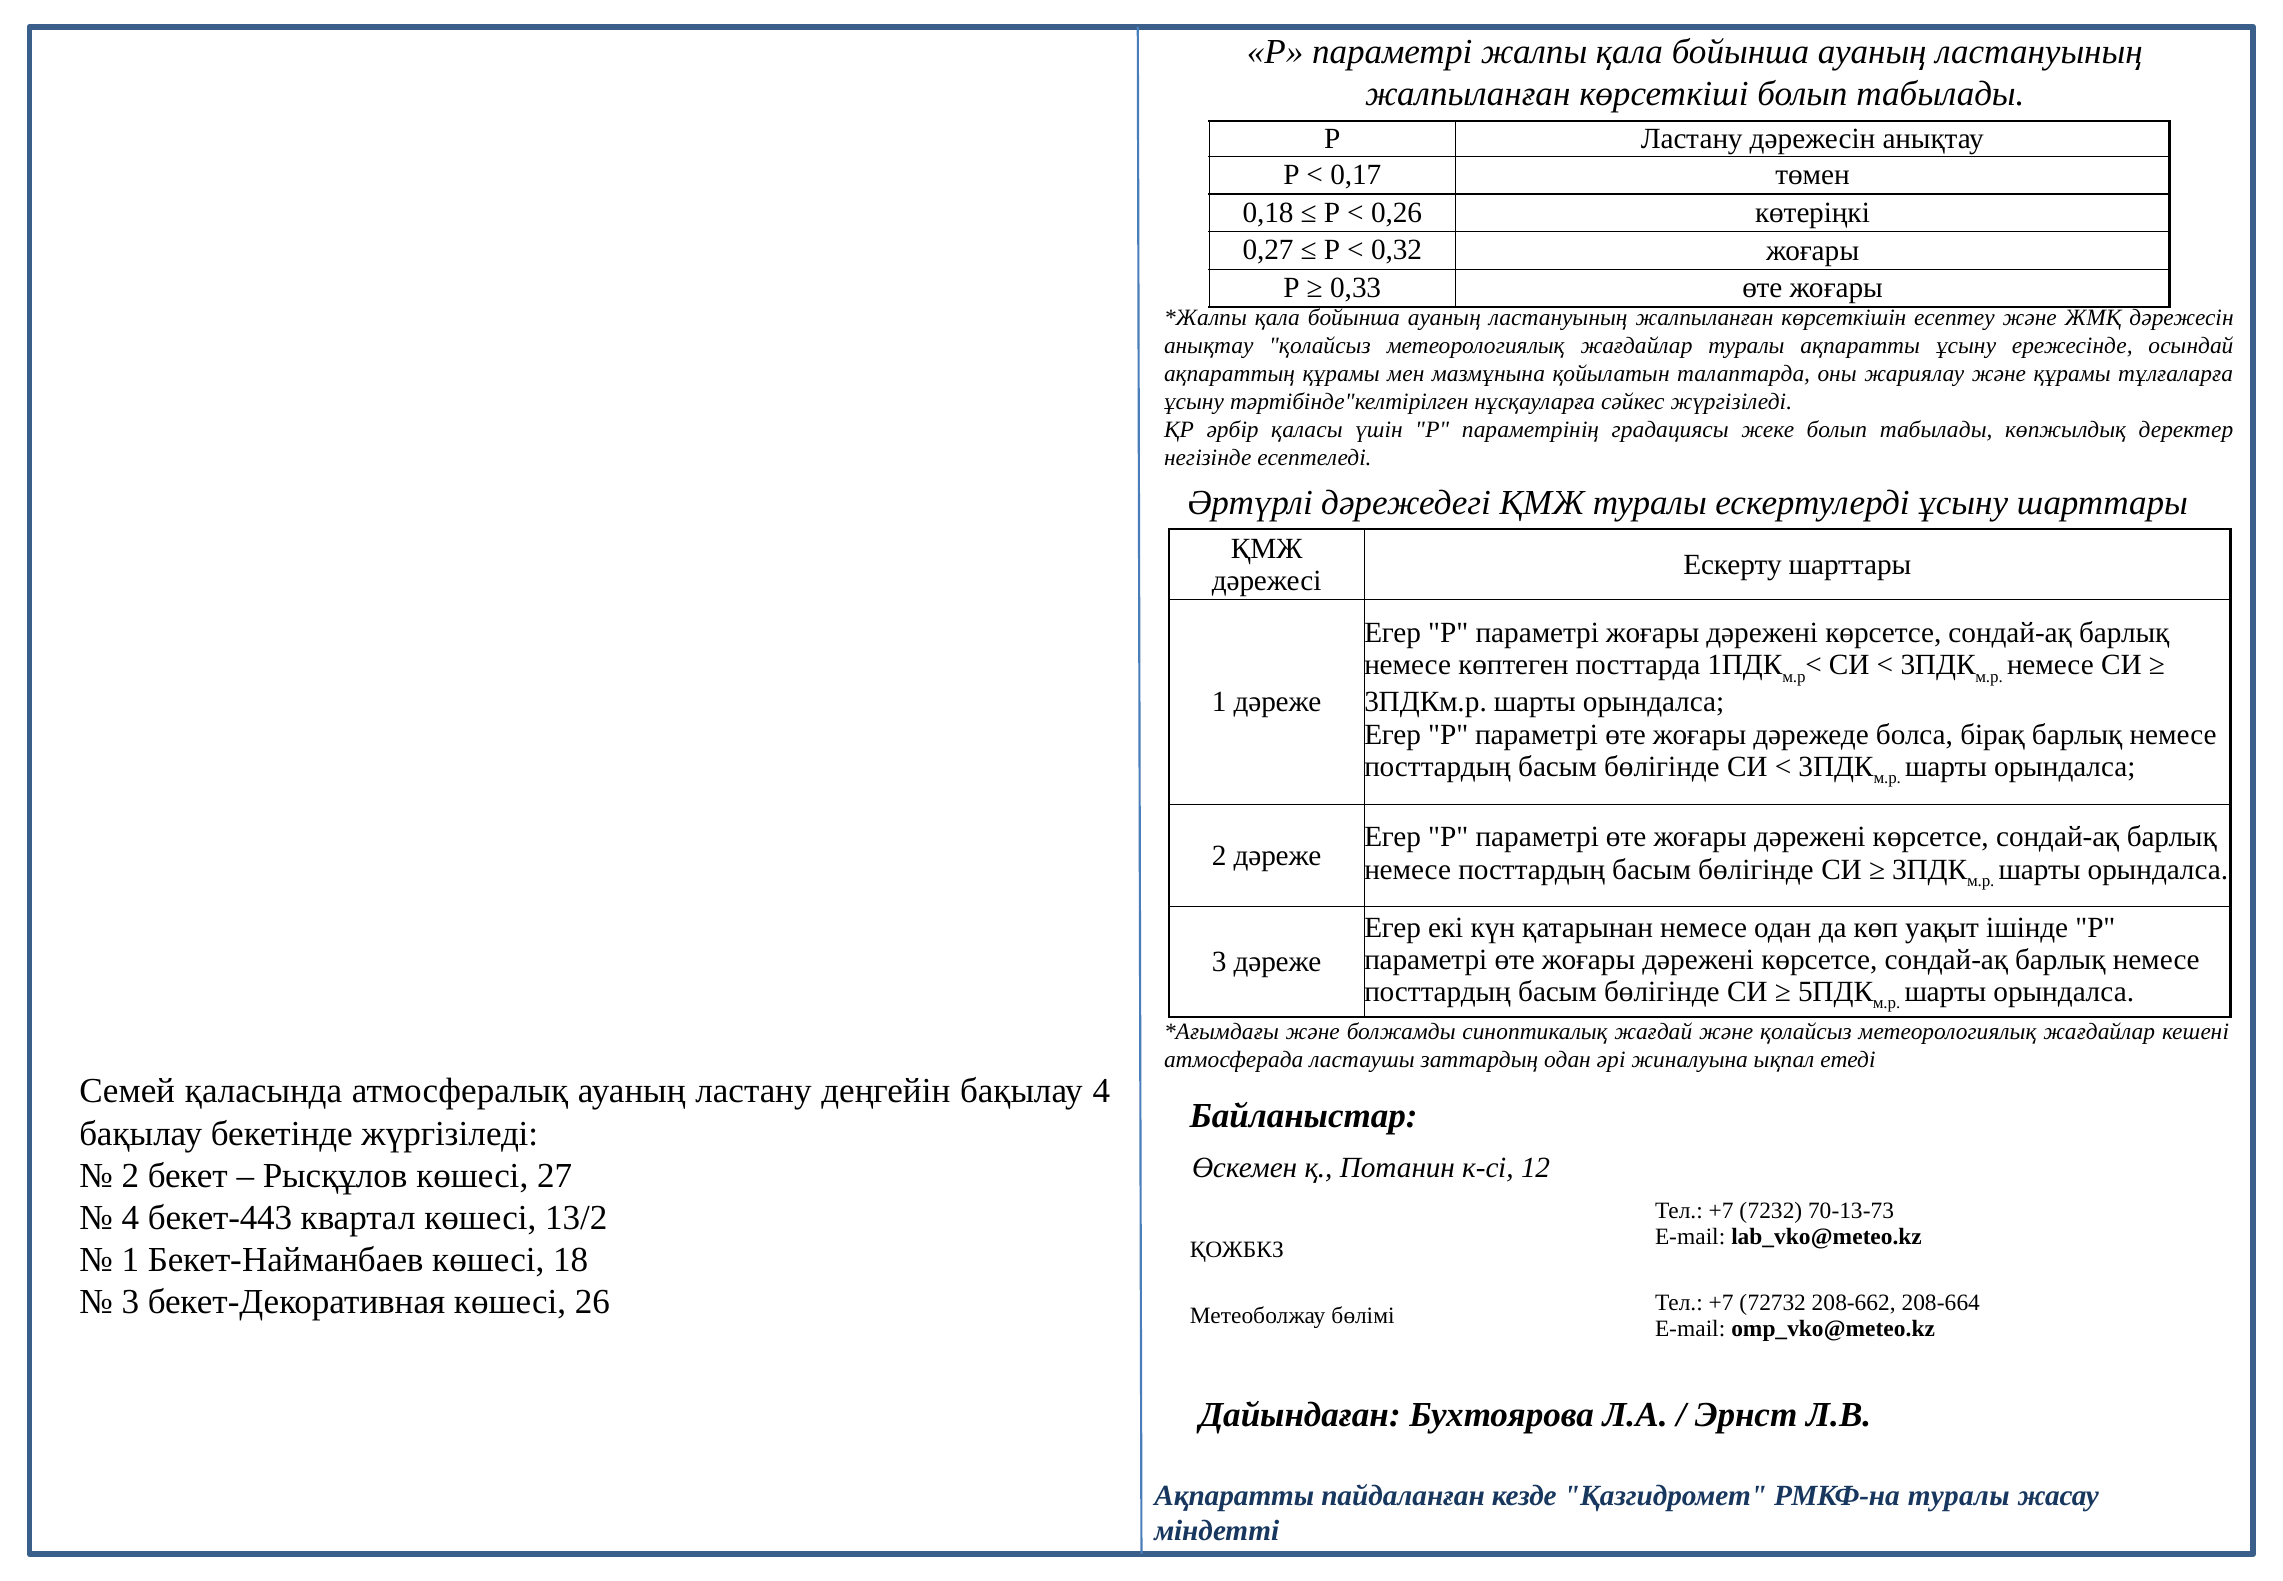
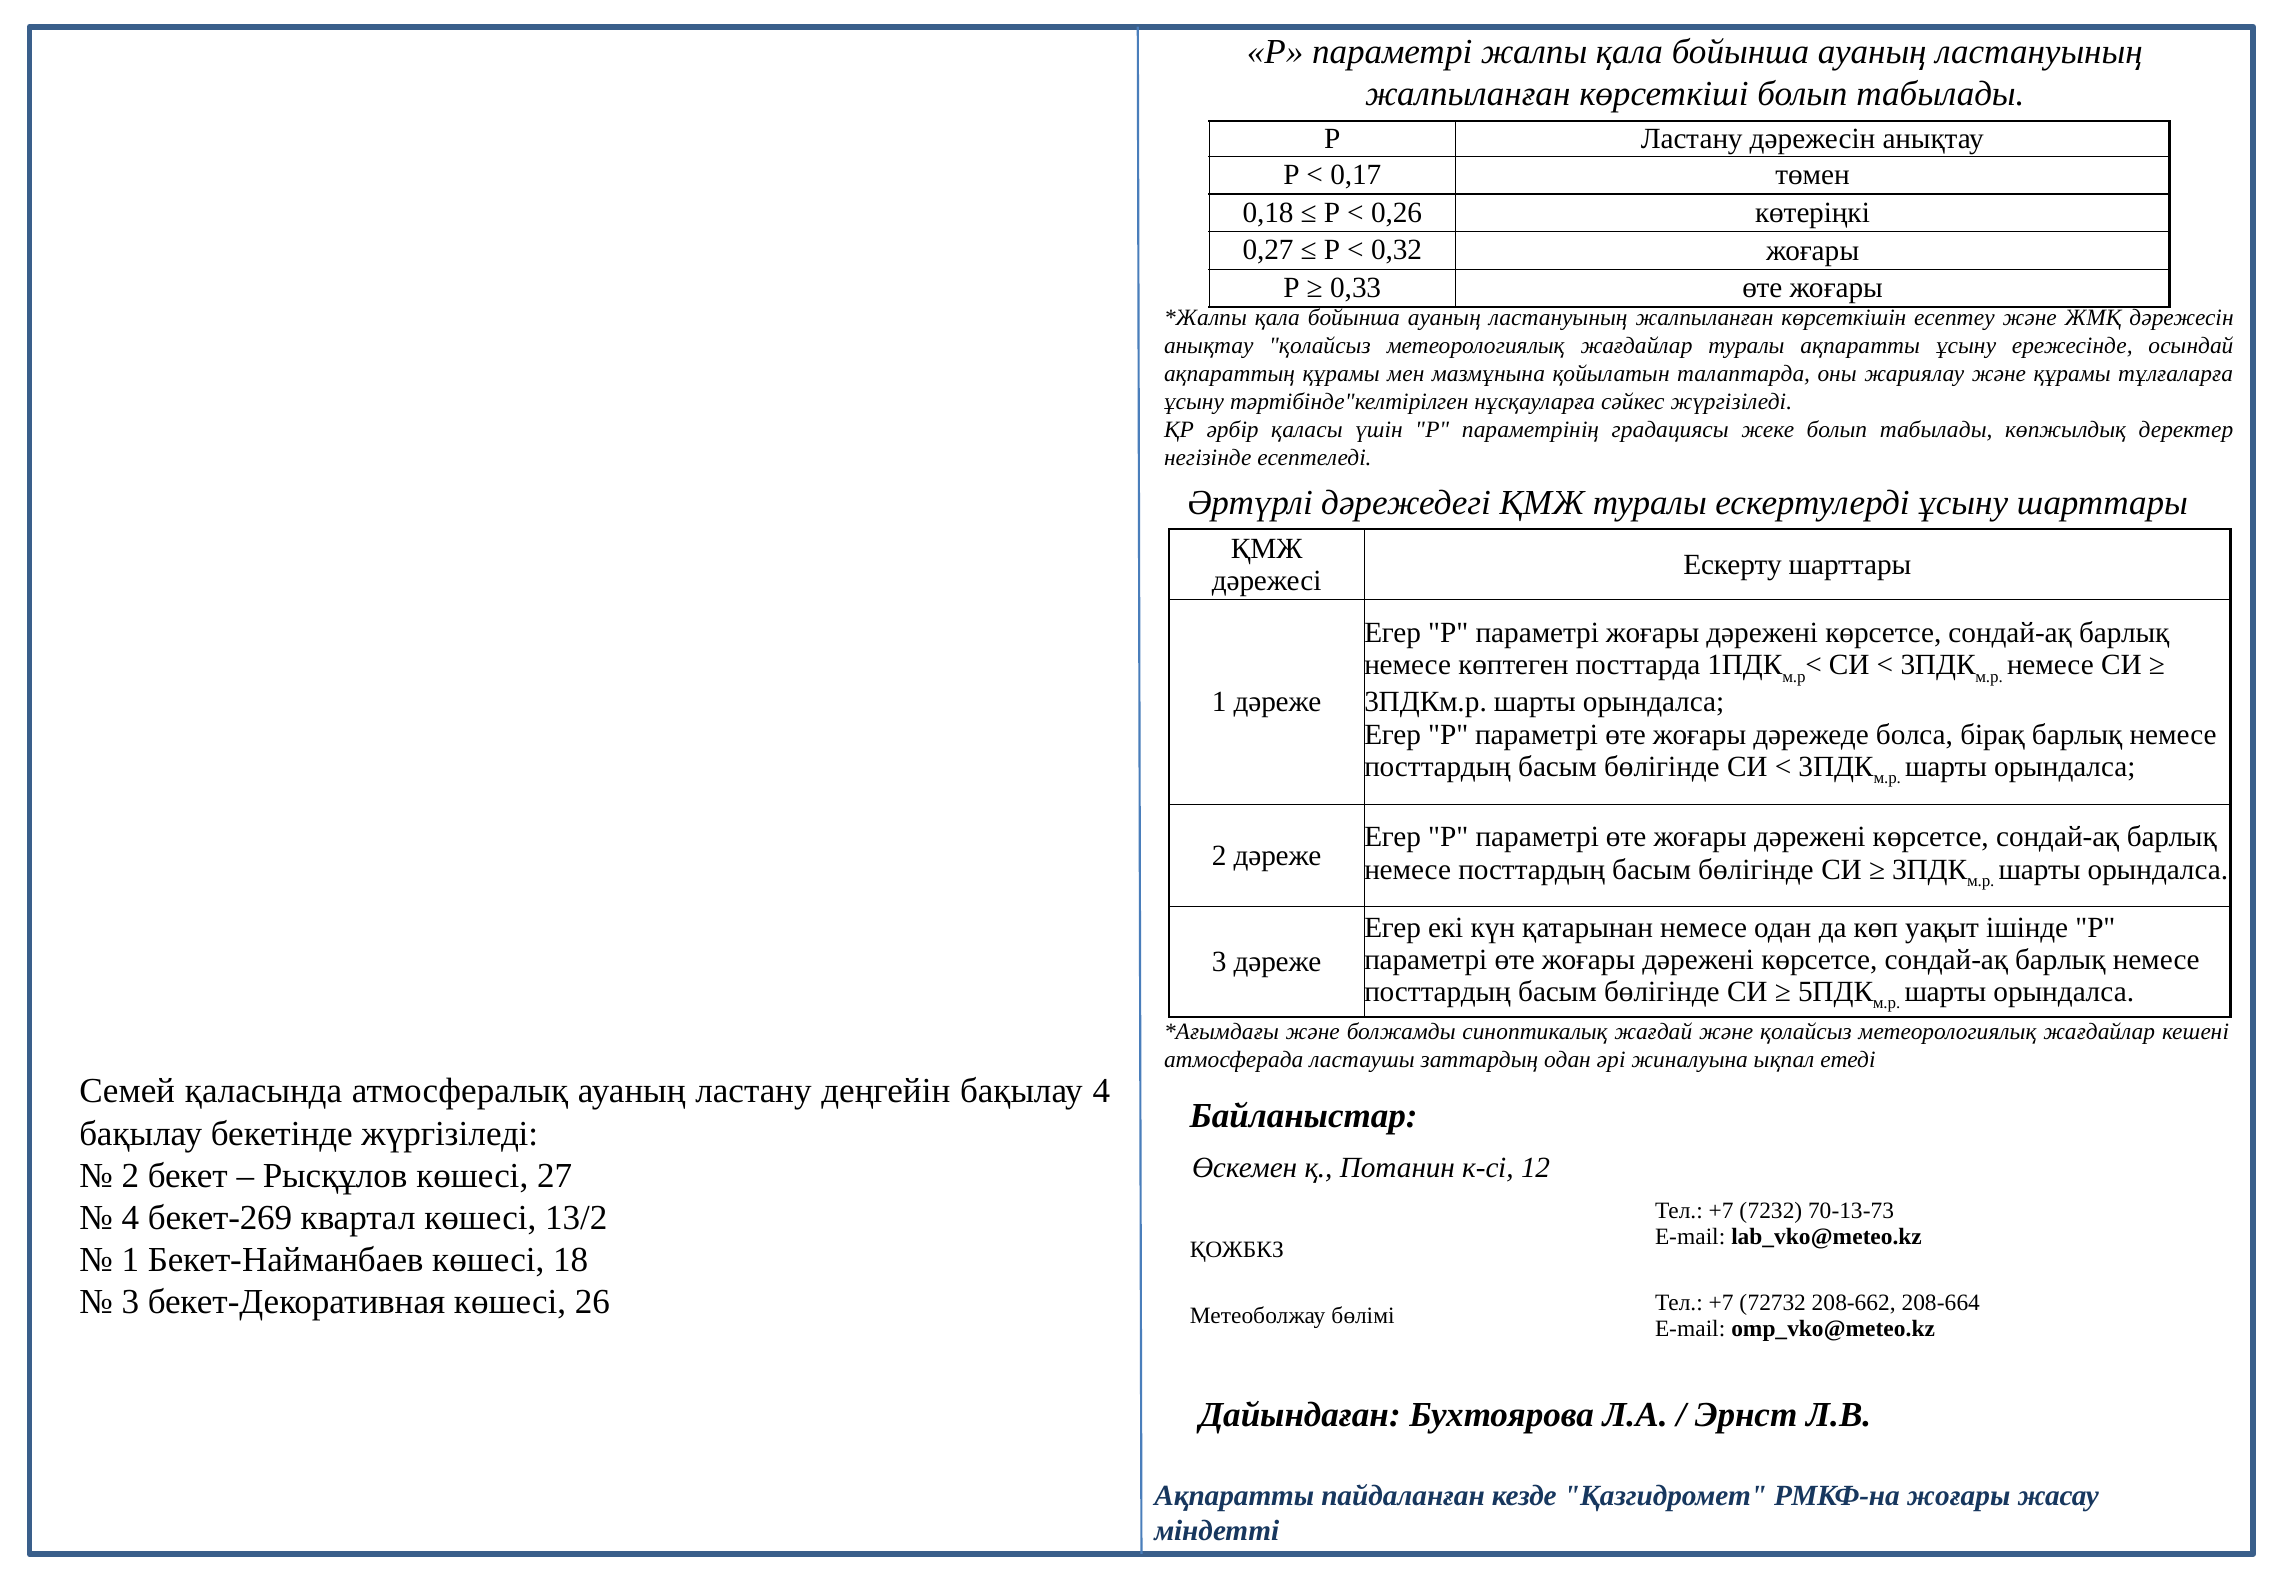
бекет-443: бекет-443 -> бекет-269
РМКФ-на туралы: туралы -> жоғары
